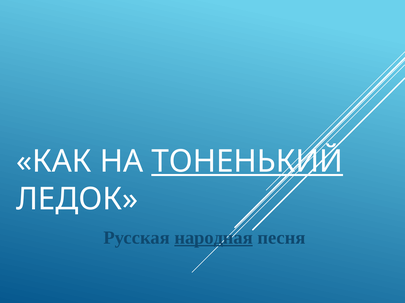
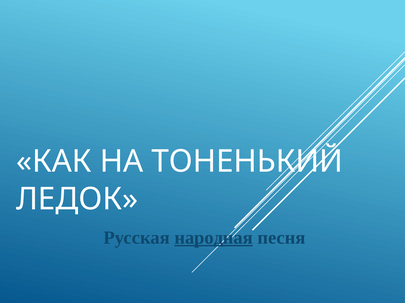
ТОНЕНЬКИЙ underline: present -> none
